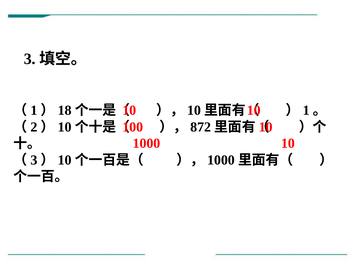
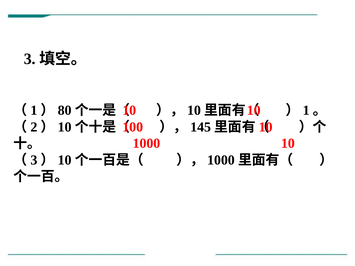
18: 18 -> 80
872: 872 -> 145
